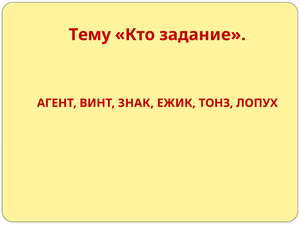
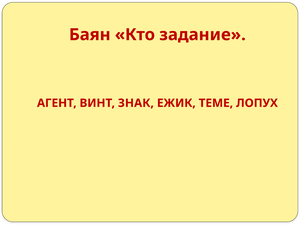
Тему: Тему -> Баян
ТОНЗ: ТОНЗ -> ТЕМЕ
